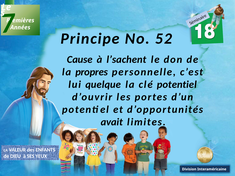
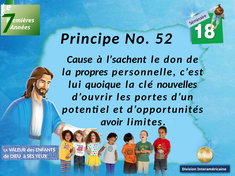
quelque: quelque -> quoique
clé potentiel: potentiel -> nouvelles
avait: avait -> avoir
